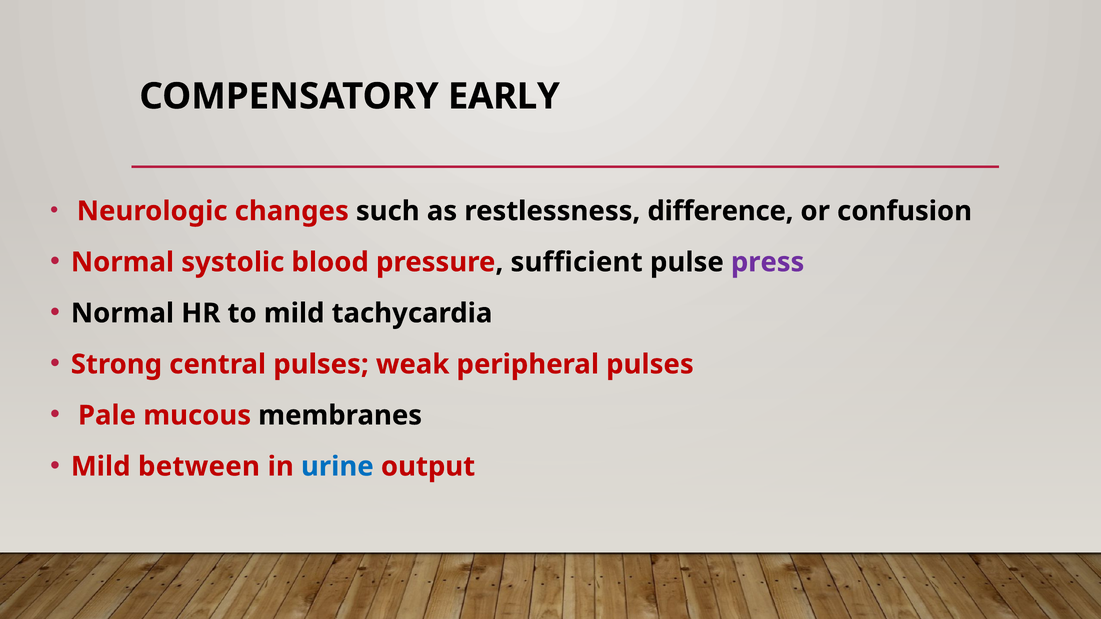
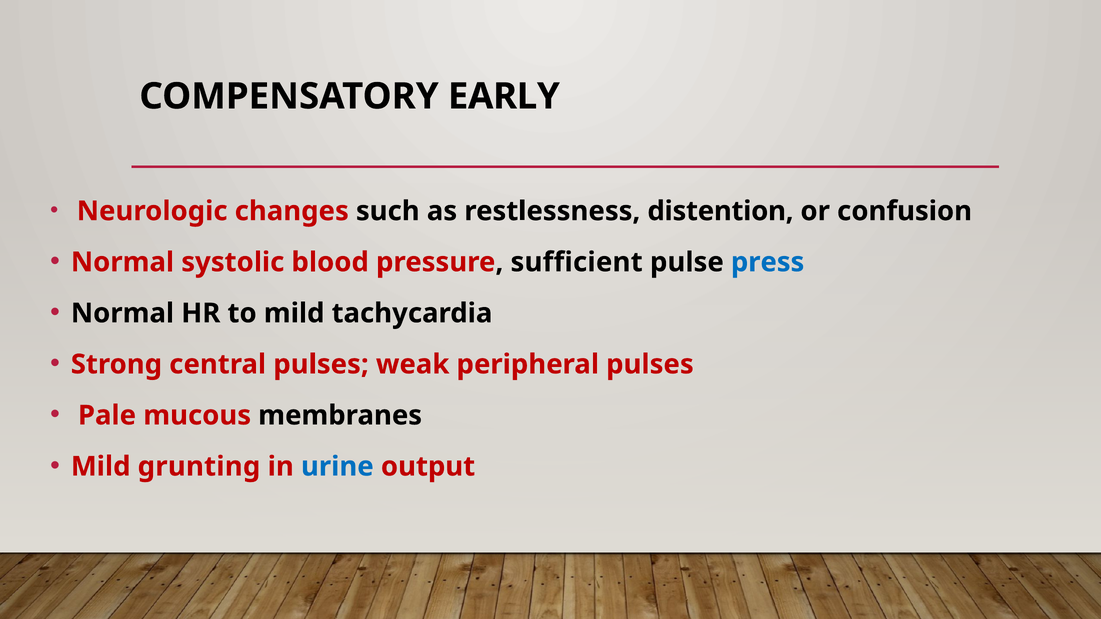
difference: difference -> distention
press colour: purple -> blue
between: between -> grunting
